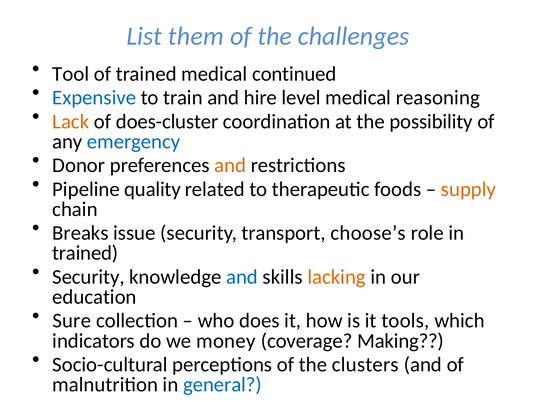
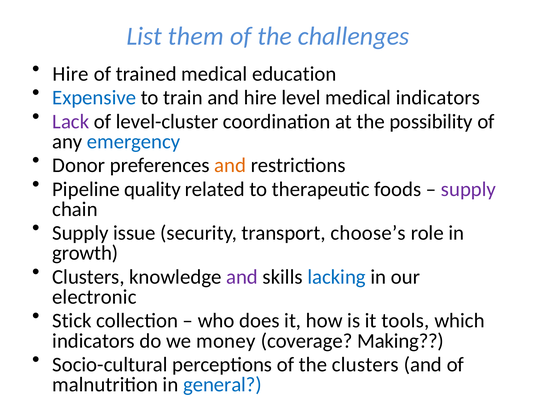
Tool at (71, 74): Tool -> Hire
continued: continued -> education
medical reasoning: reasoning -> indicators
Lack colour: orange -> purple
does-cluster: does-cluster -> level-cluster
supply at (469, 189) colour: orange -> purple
Breaks at (80, 233): Breaks -> Supply
trained at (85, 253): trained -> growth
Security at (88, 277): Security -> Clusters
and at (242, 277) colour: blue -> purple
lacking colour: orange -> blue
education: education -> electronic
Sure: Sure -> Stick
